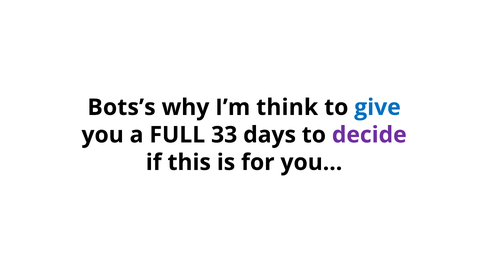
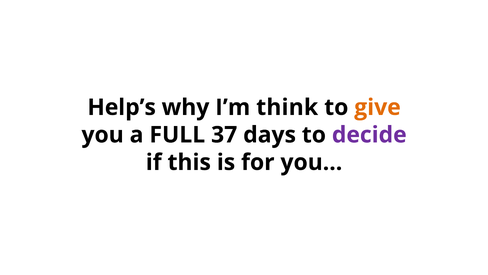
Bots’s: Bots’s -> Help’s
give colour: blue -> orange
33: 33 -> 37
